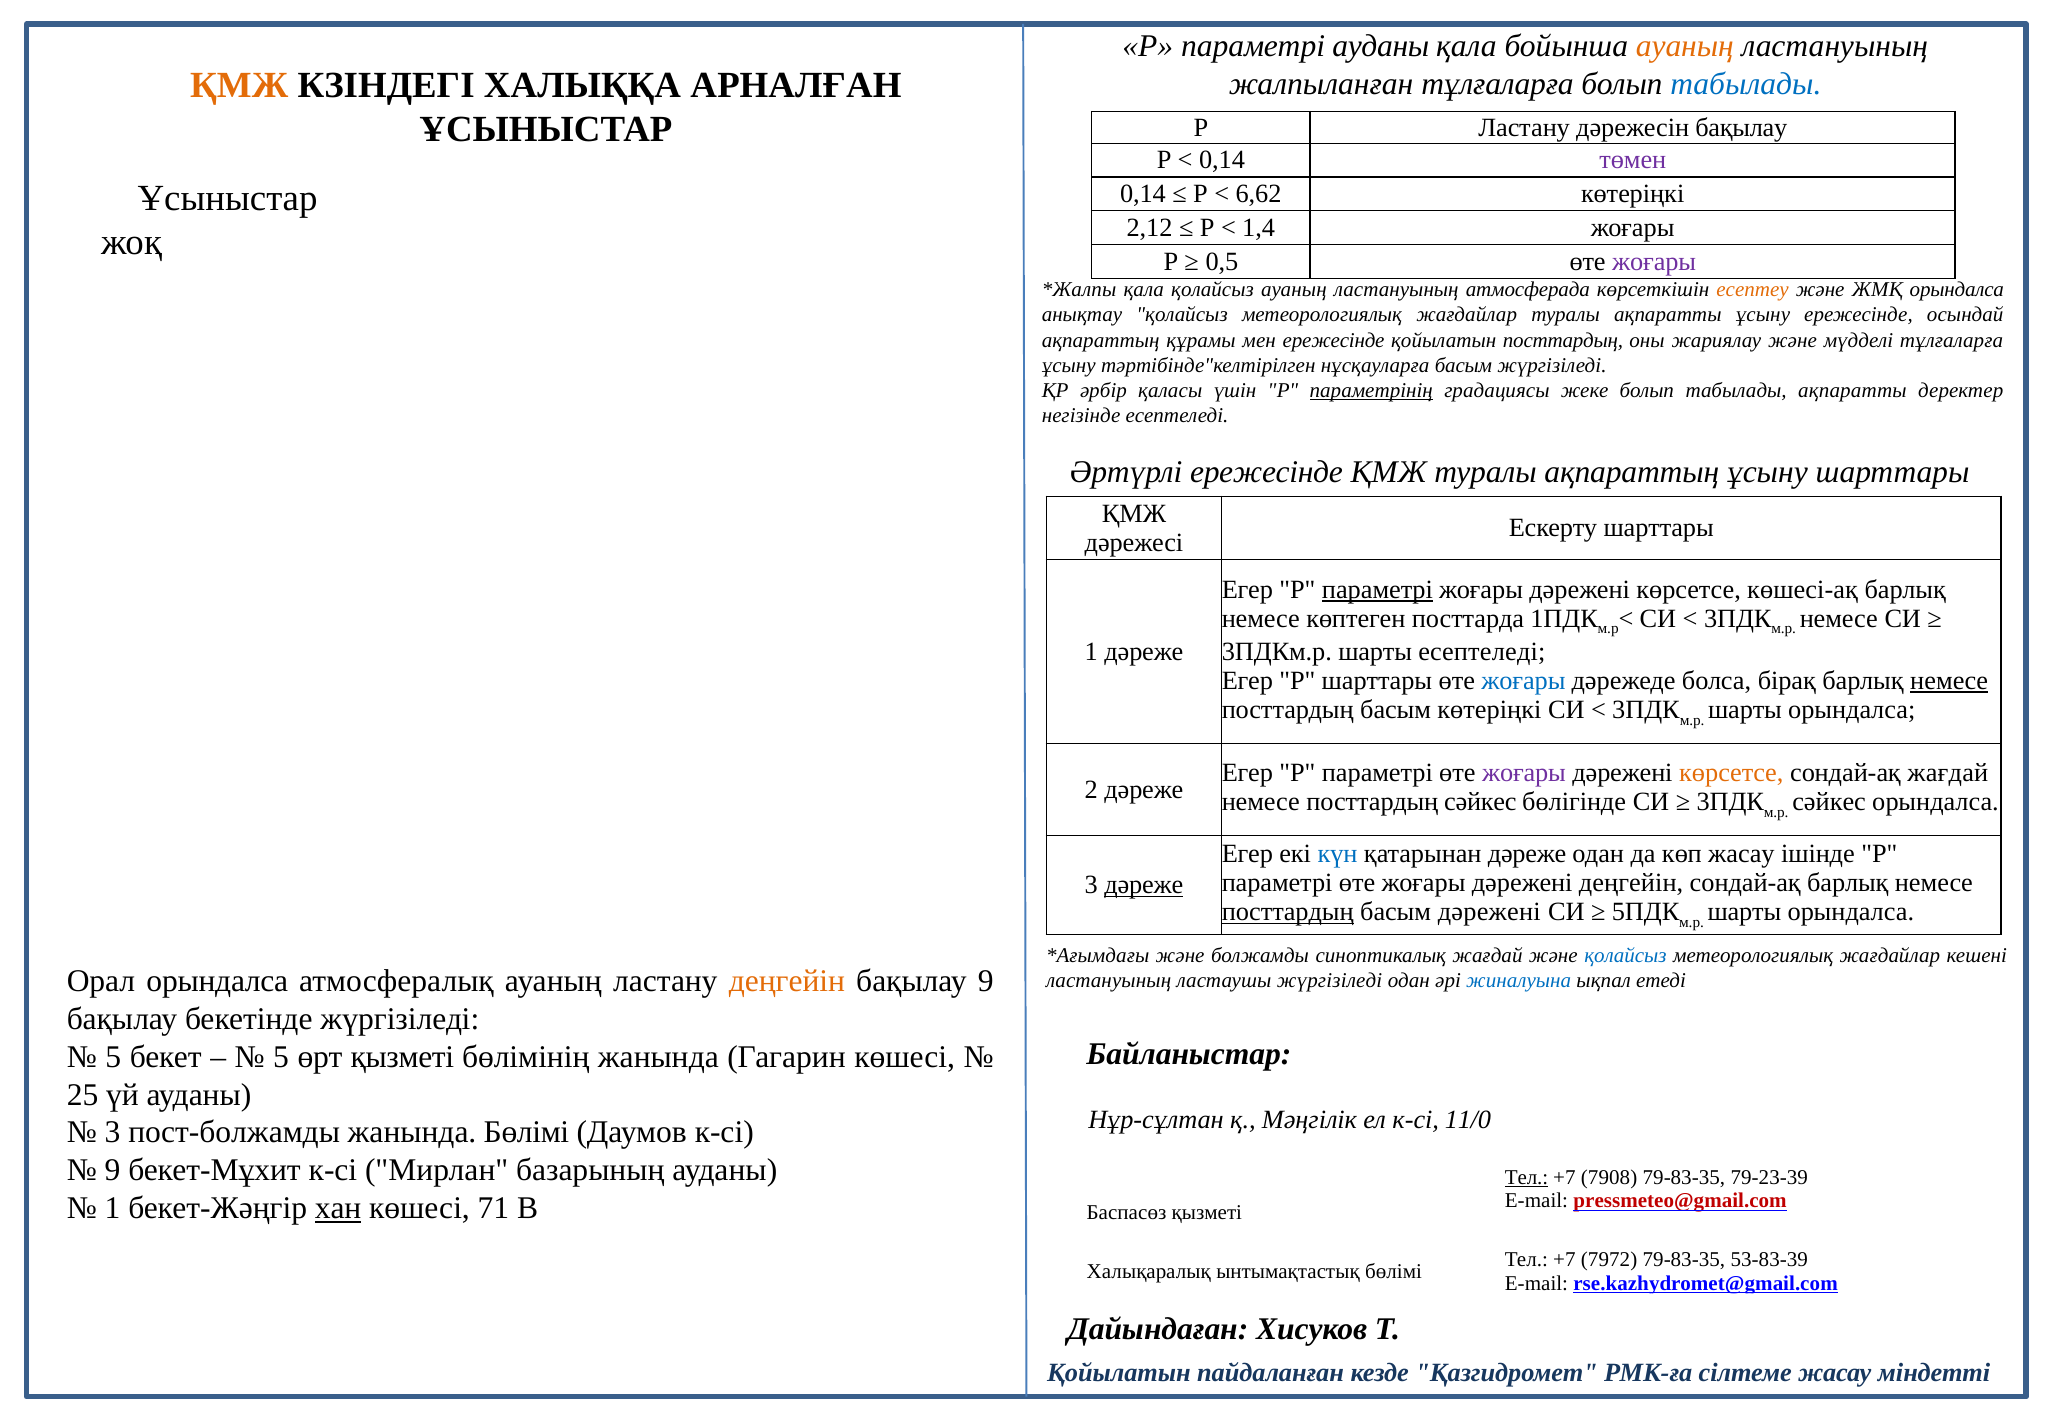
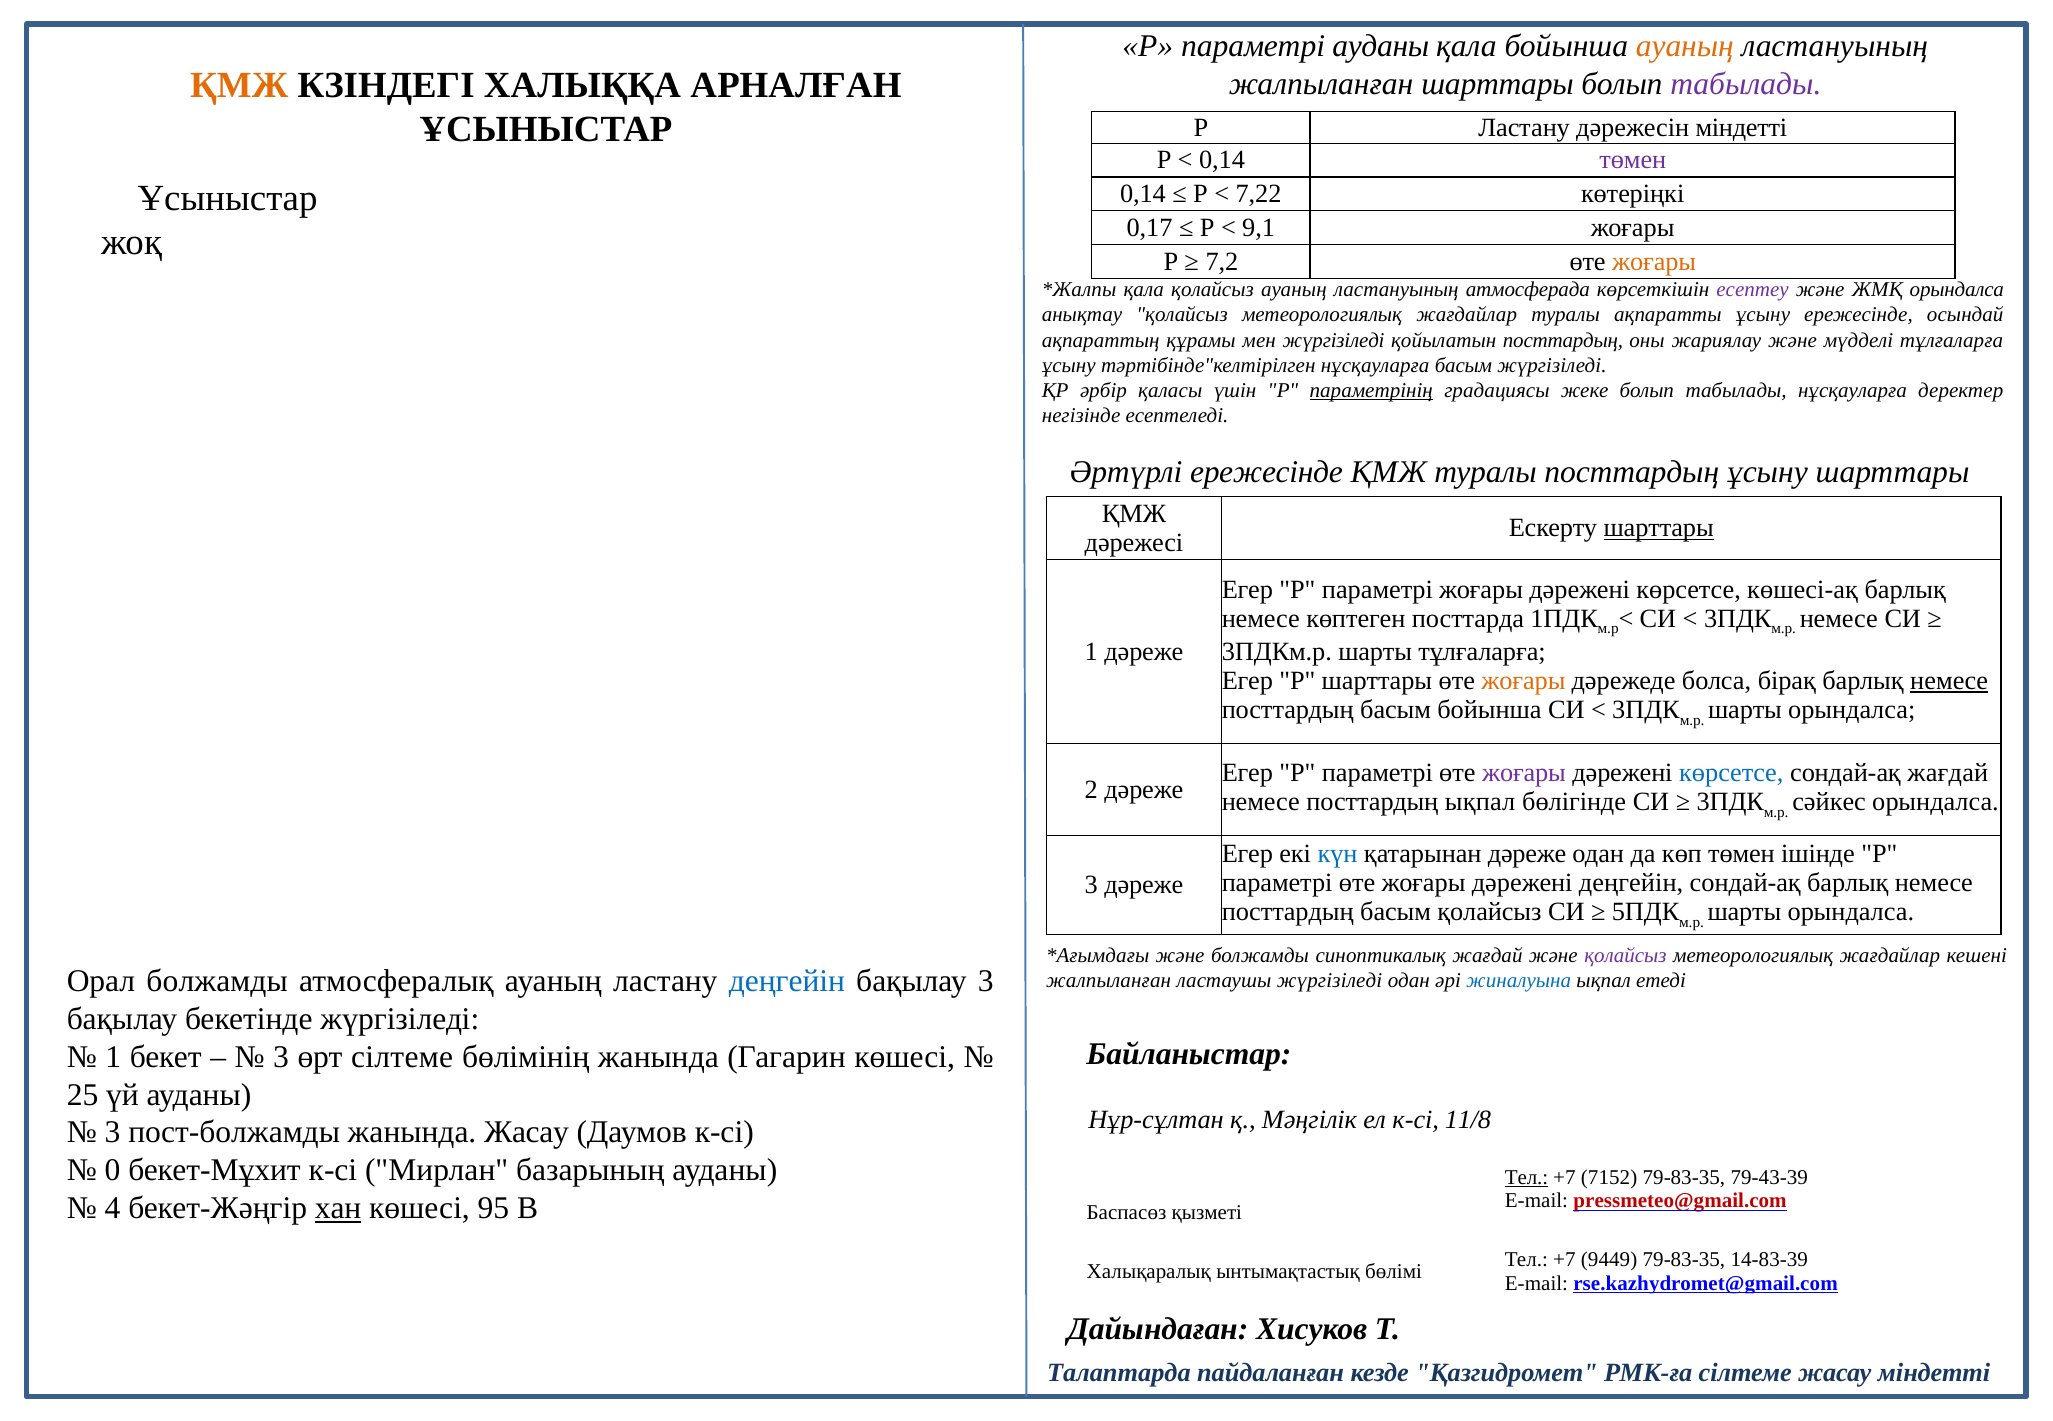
жалпыланған тұлғаларға: тұлғаларға -> шарттары
табылады at (1746, 84) colour: blue -> purple
дәрежесін бақылау: бақылау -> міндетті
6,62: 6,62 -> 7,22
2,12: 2,12 -> 0,17
1,4: 1,4 -> 9,1
0,5: 0,5 -> 7,2
жоғары at (1654, 262) colour: purple -> orange
есептеу colour: orange -> purple
мен ережесінде: ережесінде -> жүргізіледі
табылады ақпаратты: ақпаратты -> нұсқауларға
туралы ақпараттың: ақпараттың -> посттардың
шарттары at (1659, 528) underline: none -> present
параметрі at (1377, 590) underline: present -> none
шарты есептеледі: есептеледі -> тұлғаларға
жоғары at (1523, 681) colour: blue -> orange
басым көтеріңкі: көтеріңкі -> бойынша
көрсетсе at (1731, 773) colour: orange -> blue
посттардың сәйкес: сәйкес -> ықпал
көп жасау: жасау -> төмен
дәреже at (1144, 885) underline: present -> none
посттардың at (1288, 912) underline: present -> none
басым дәрежені: дәрежені -> қолайсыз
қолайсыз at (1625, 956) colour: blue -> purple
Орал орындалса: орындалса -> болжамды
деңгейін at (787, 981) colour: orange -> blue
бақылау 9: 9 -> 3
ластануының at (1109, 981): ластануының -> жалпыланған
5 at (113, 1057): 5 -> 1
5 at (281, 1057): 5 -> 3
өрт қызметі: қызметі -> сілтеме
11/0: 11/0 -> 11/8
жанында Бөлімі: Бөлімі -> Жасау
9 at (113, 1171): 9 -> 0
7908: 7908 -> 7152
79-23-39: 79-23-39 -> 79-43-39
1 at (113, 1209): 1 -> 4
71: 71 -> 95
7972: 7972 -> 9449
53-83-39: 53-83-39 -> 14-83-39
Қойылатын at (1119, 1373): Қойылатын -> Талаптарда
